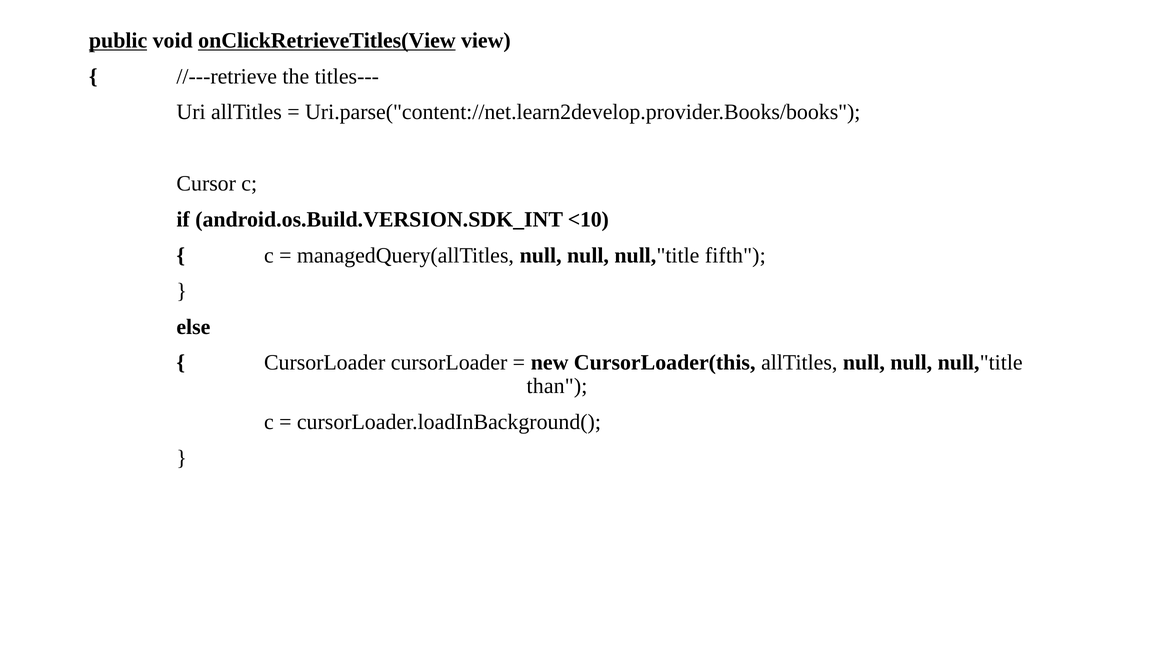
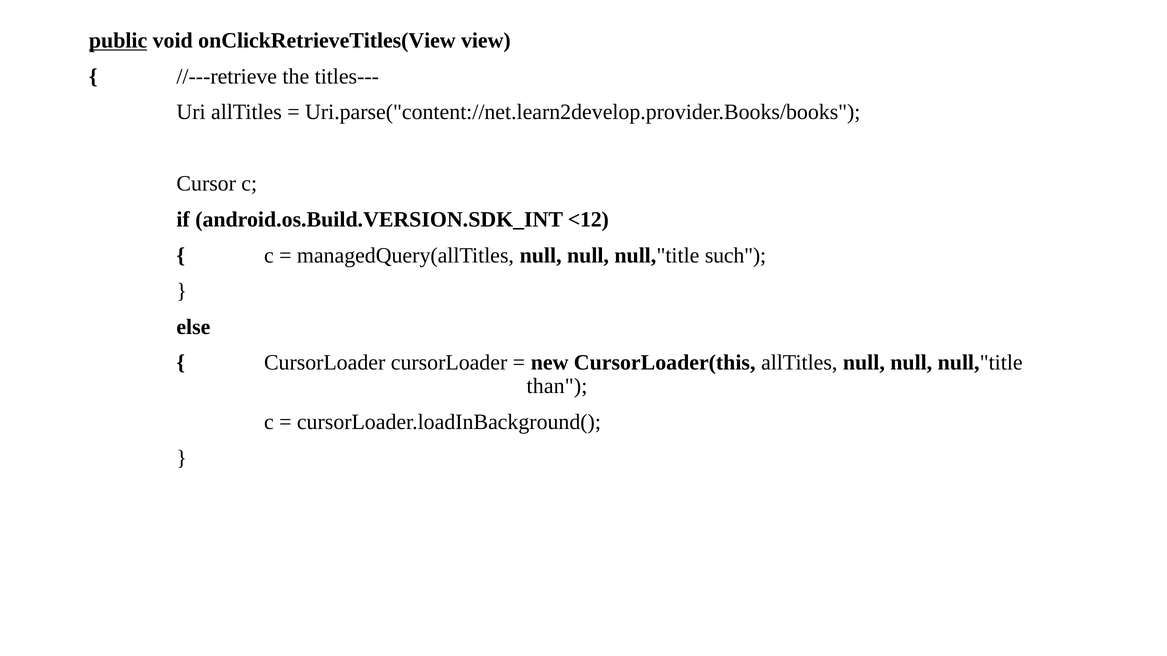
onClickRetrieveTitles(View underline: present -> none
<10: <10 -> <12
fifth: fifth -> such
